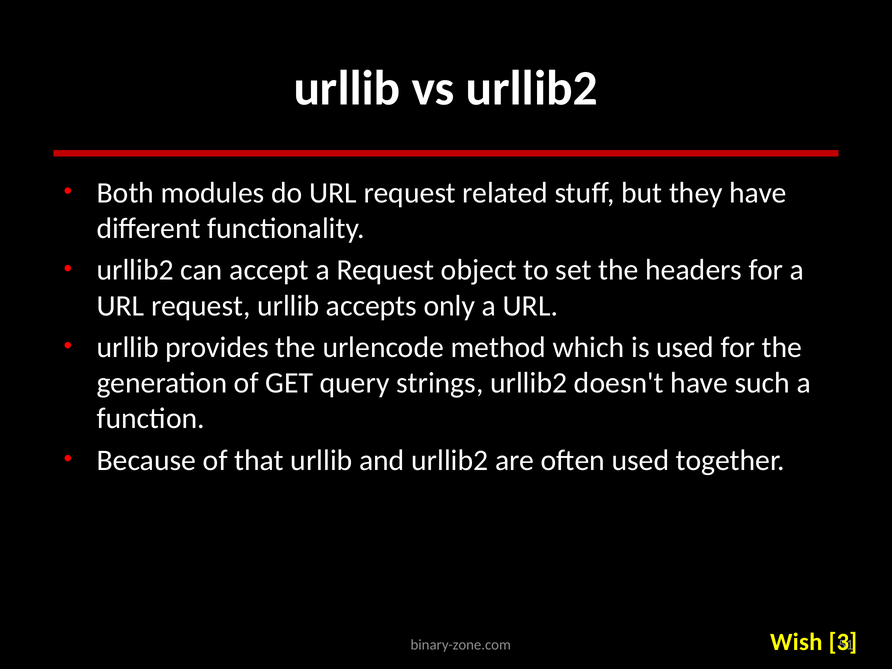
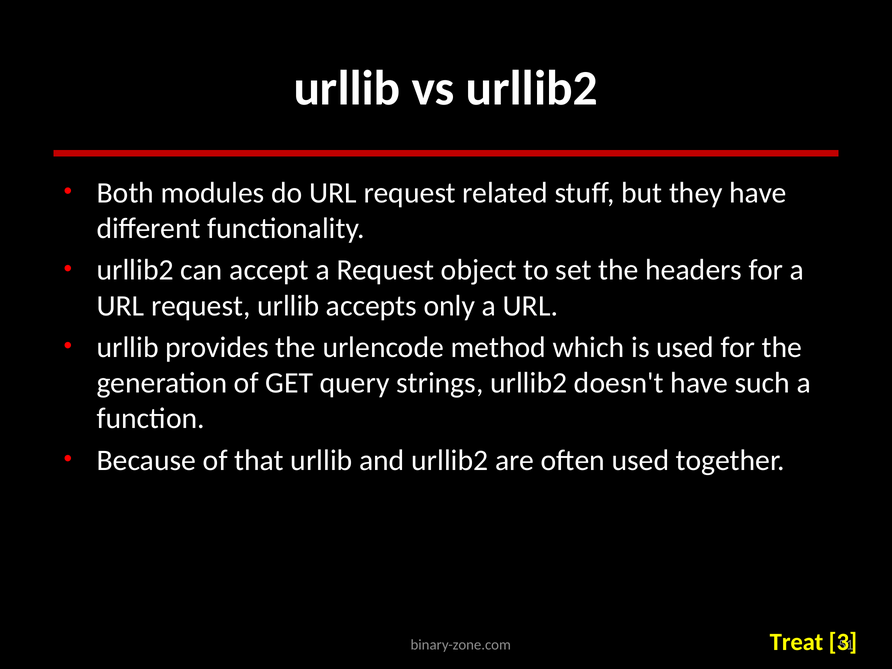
Wish: Wish -> Treat
